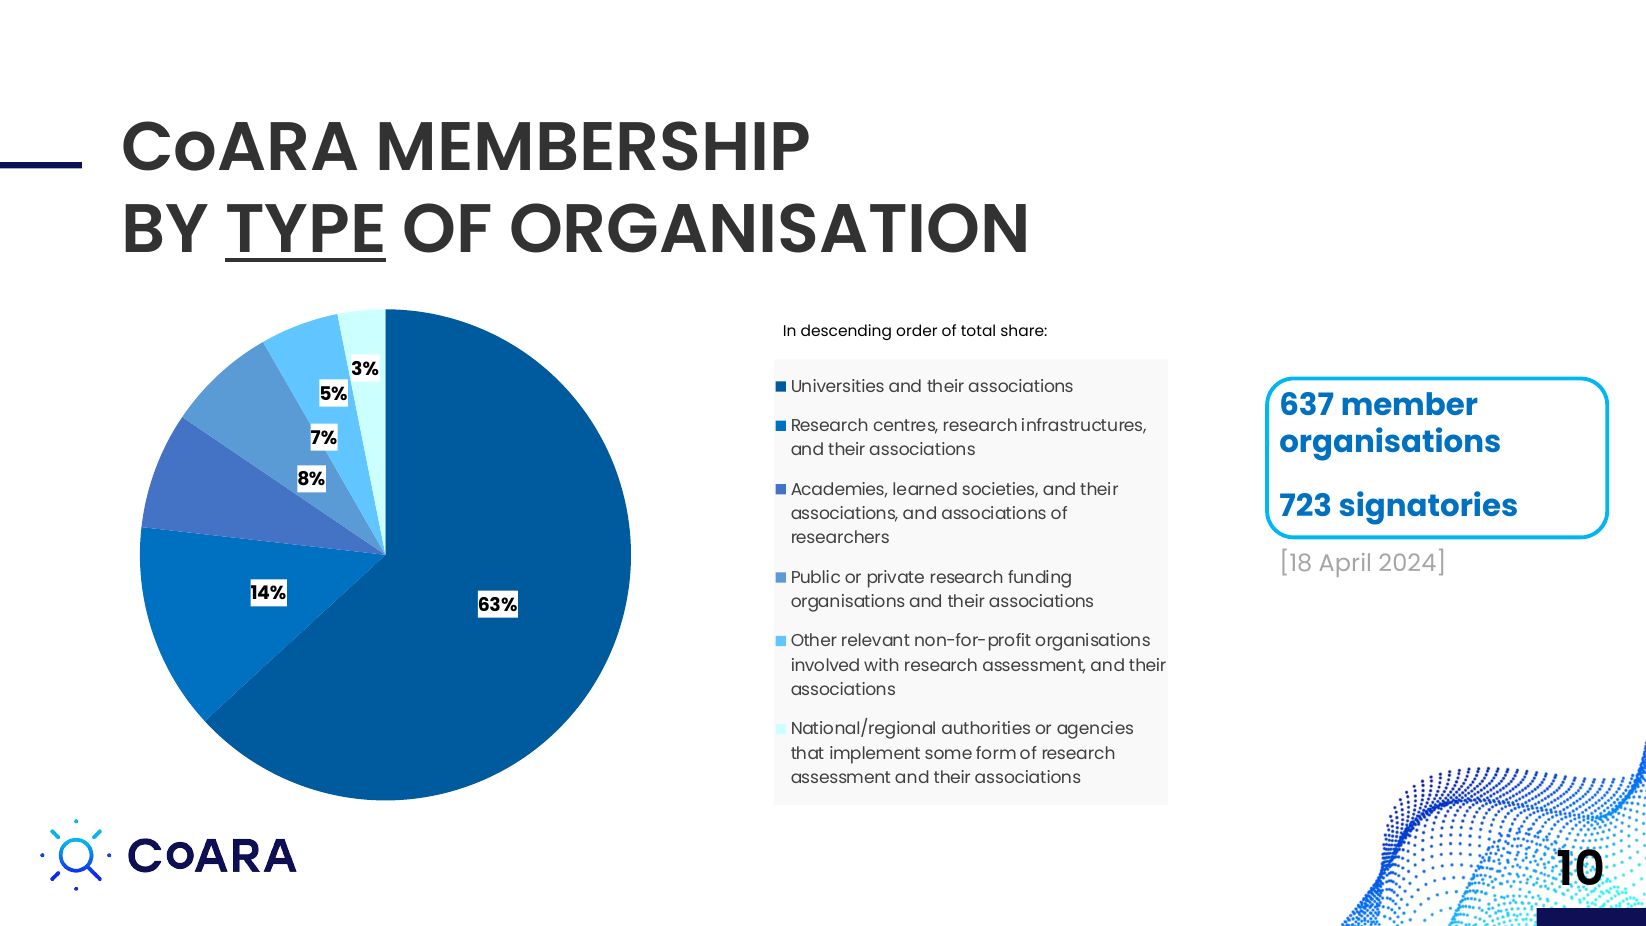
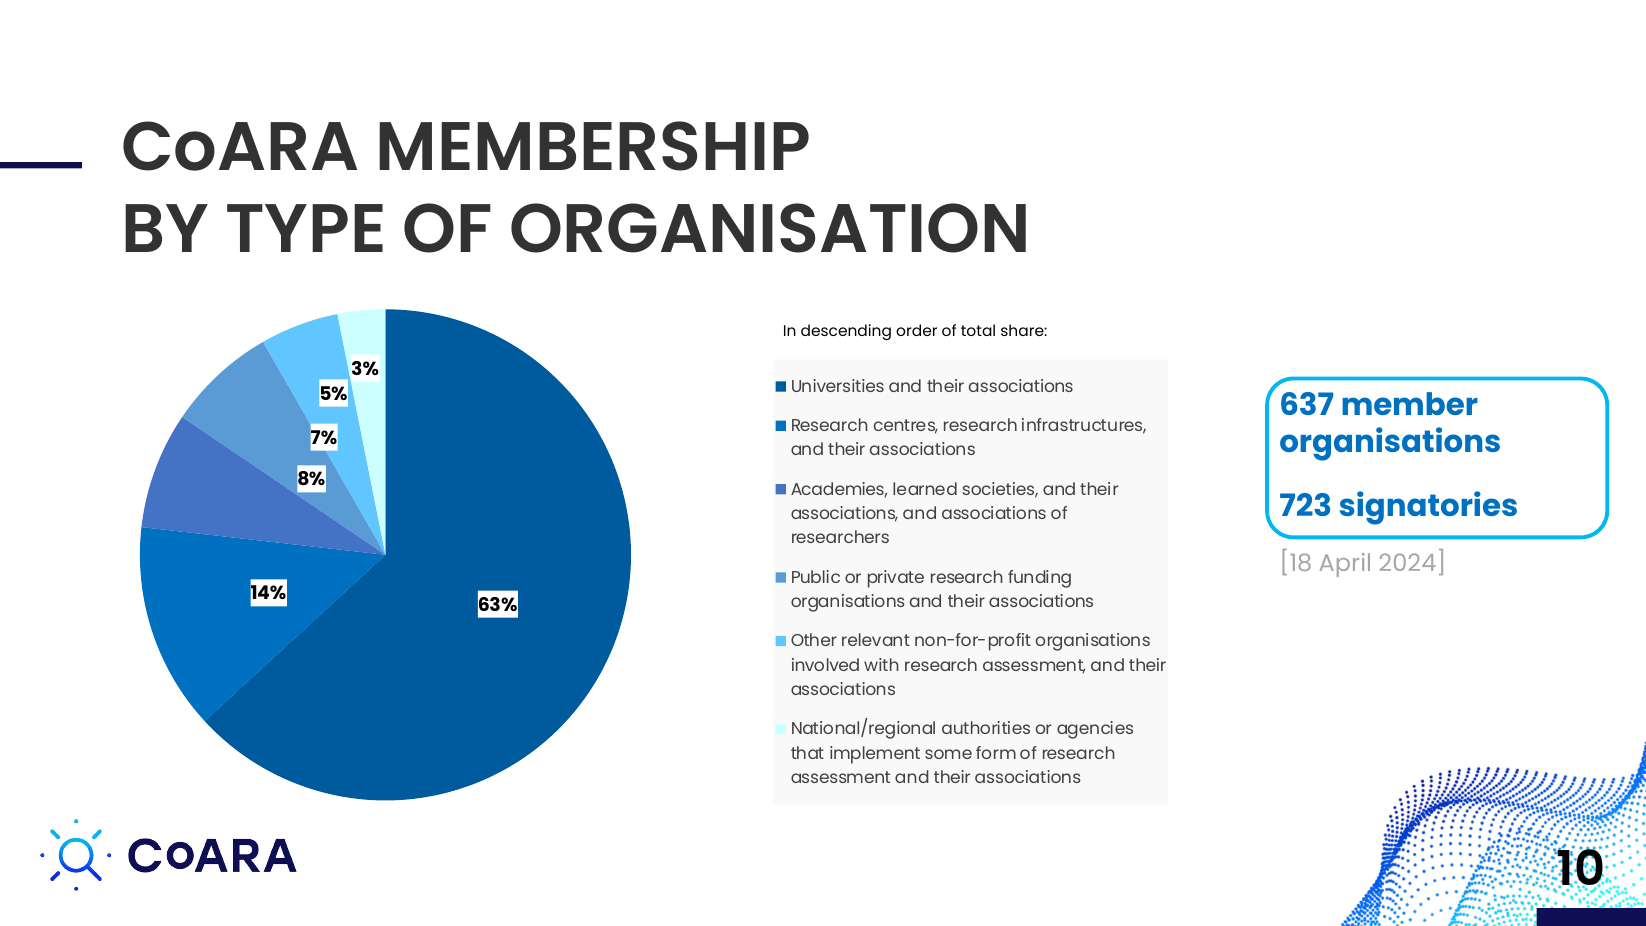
TYPE underline: present -> none
